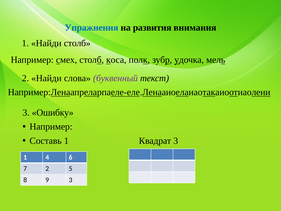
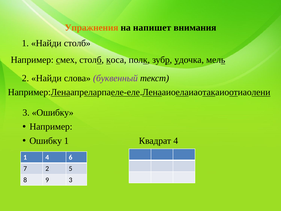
Упражнения colour: blue -> orange
развития: развития -> напишет
Составь at (46, 141): Составь -> Ошибку
Квадрат 3: 3 -> 4
